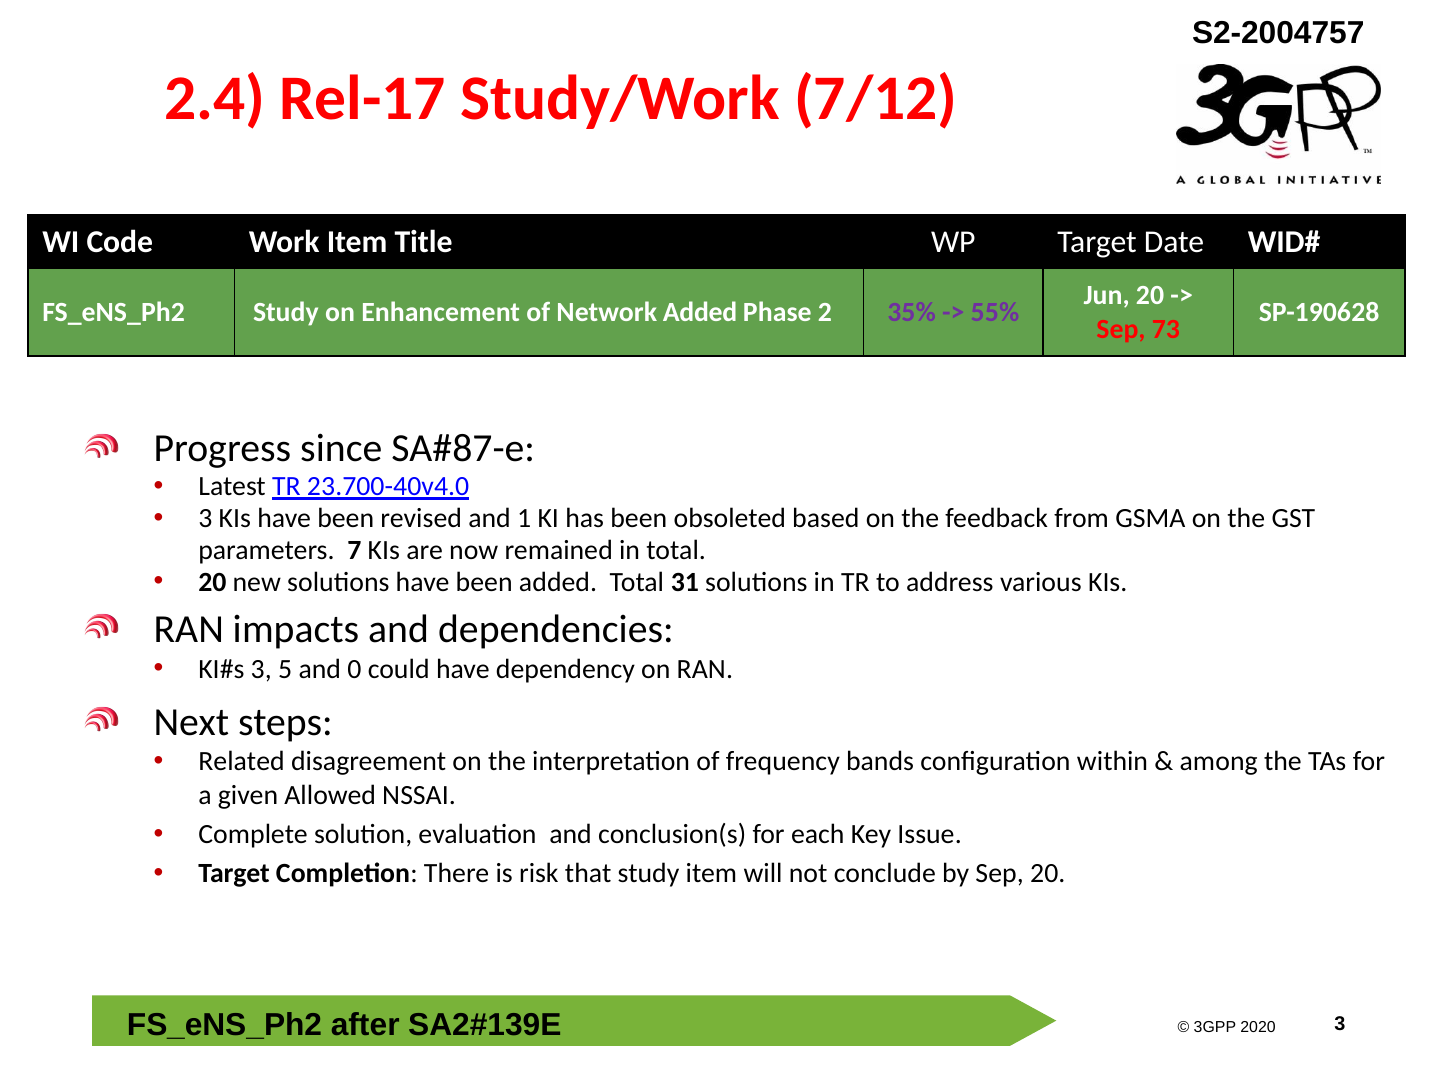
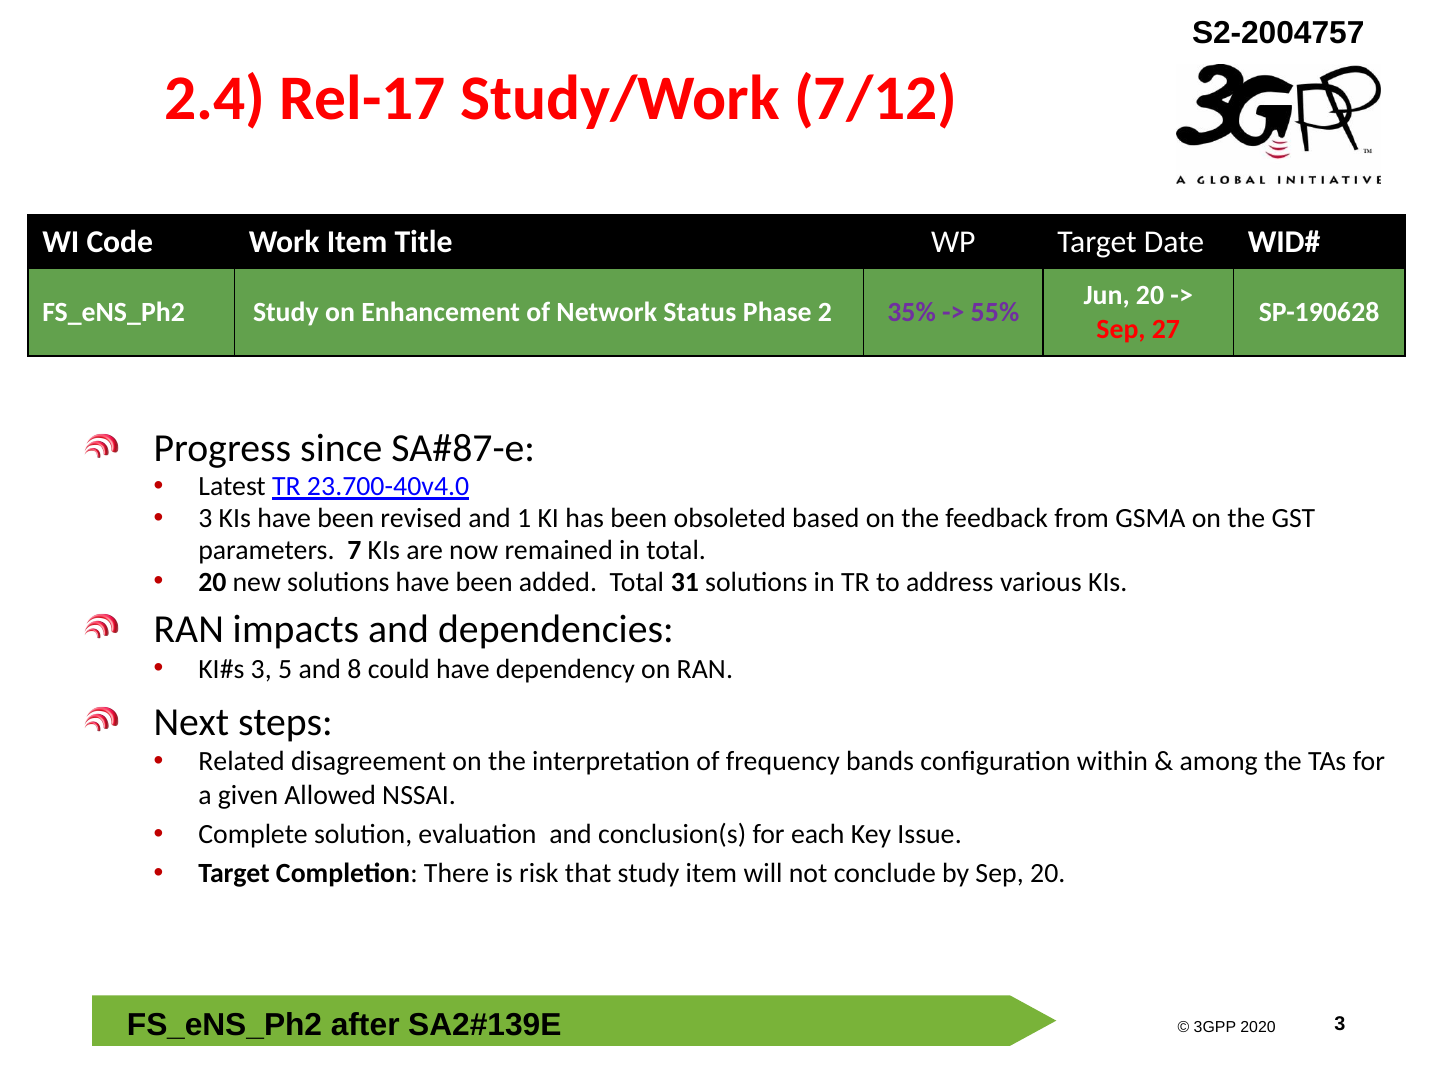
Network Added: Added -> Status
73: 73 -> 27
0: 0 -> 8
